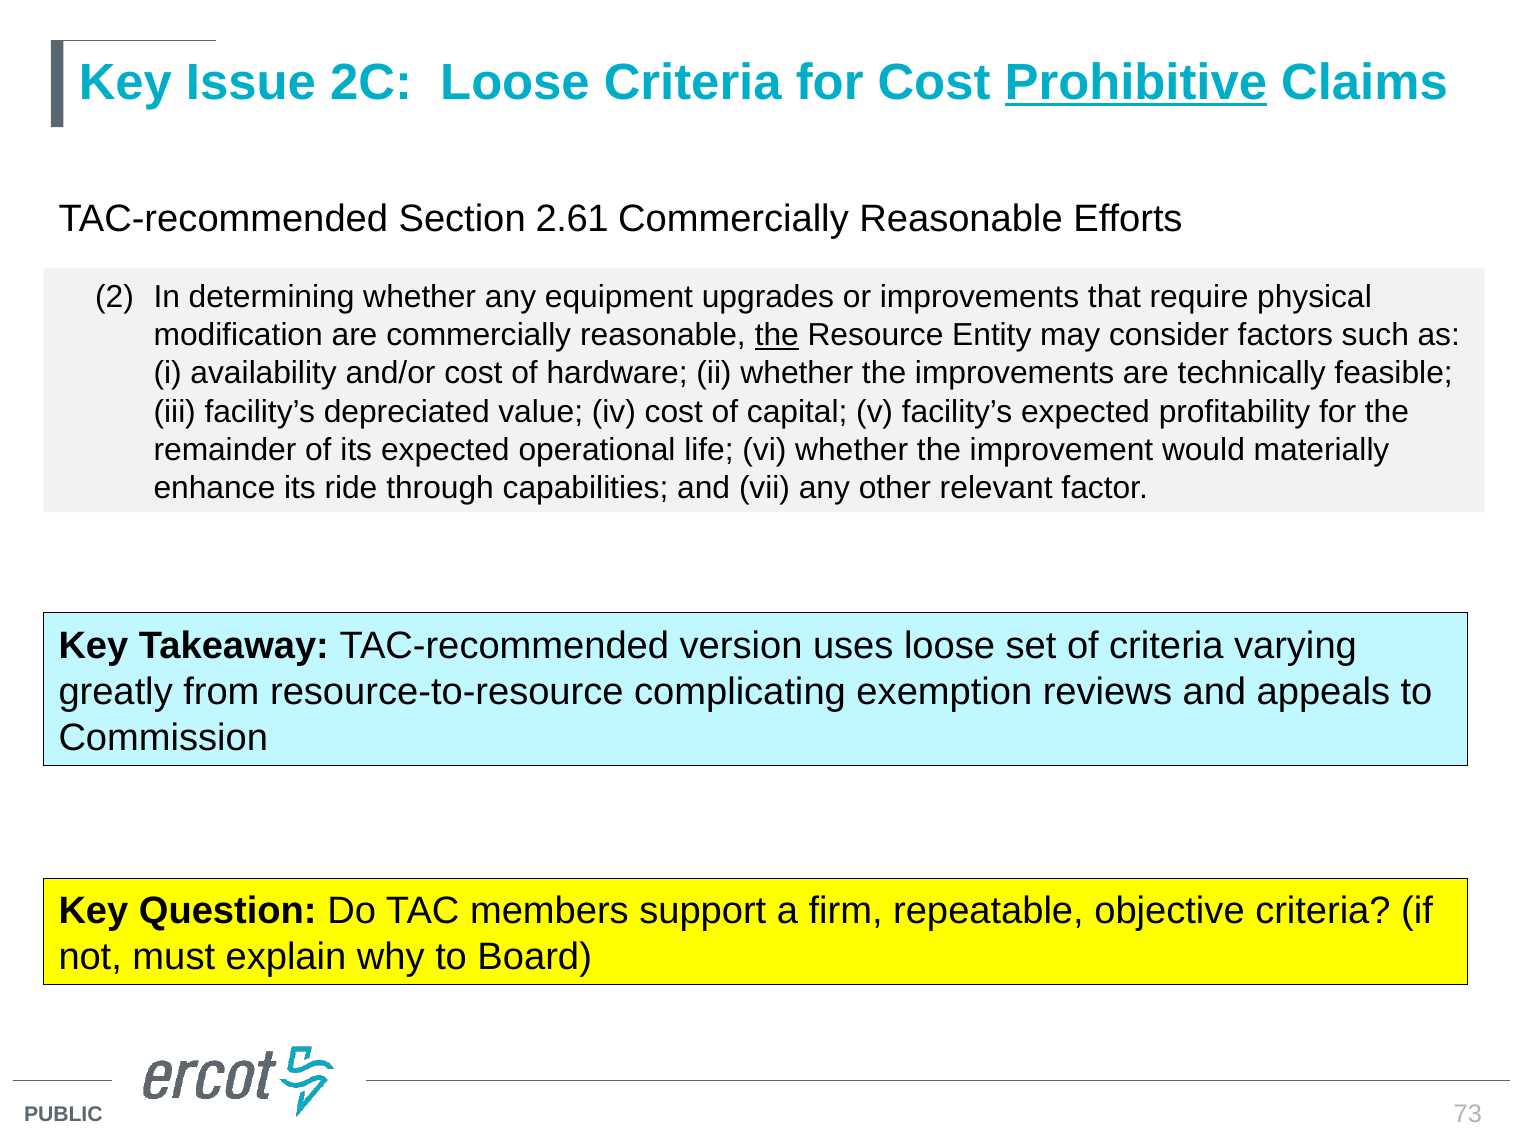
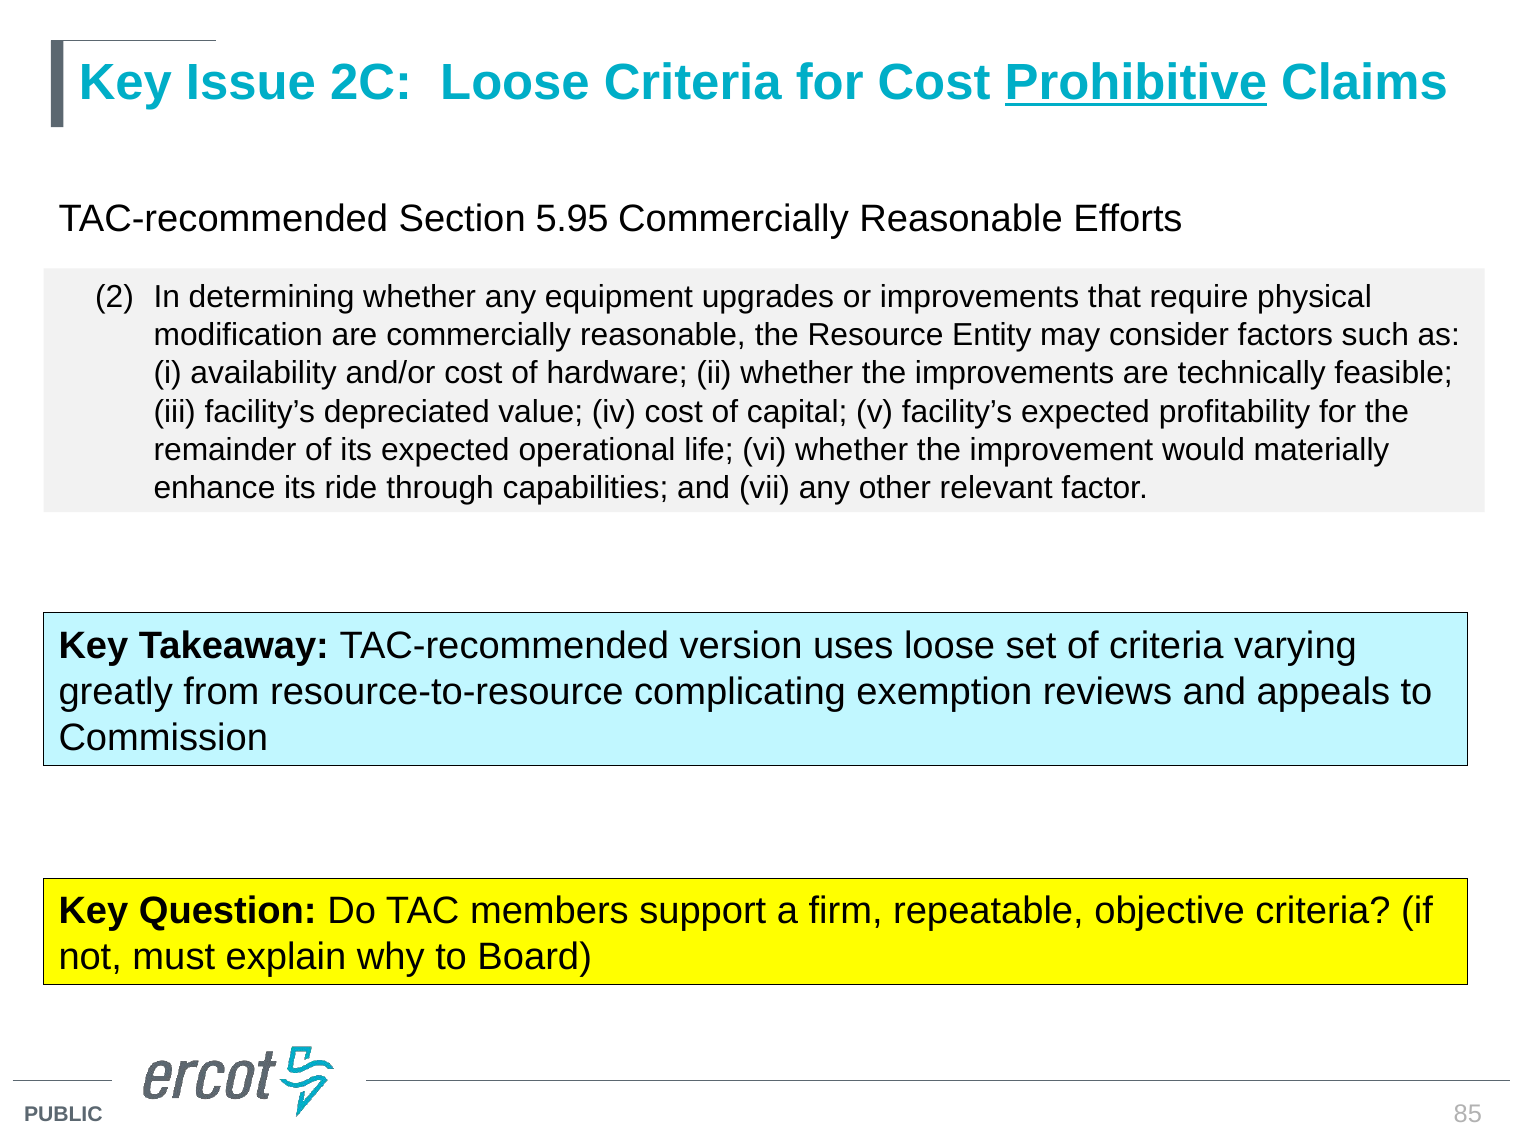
2.61: 2.61 -> 5.95
the at (777, 335) underline: present -> none
73: 73 -> 85
